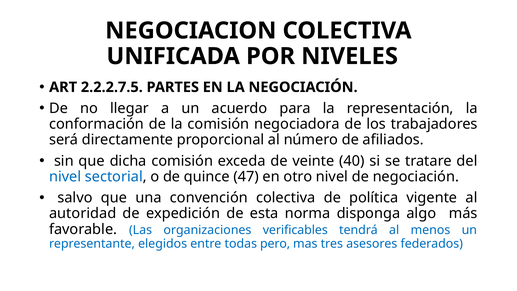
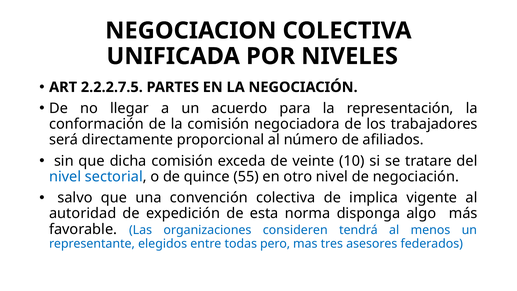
40: 40 -> 10
47: 47 -> 55
política: política -> implica
verificables: verificables -> consideren
